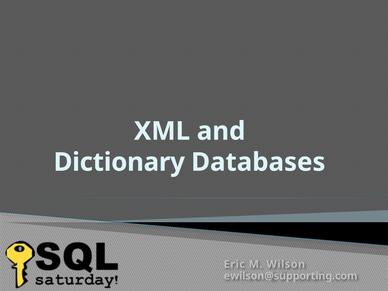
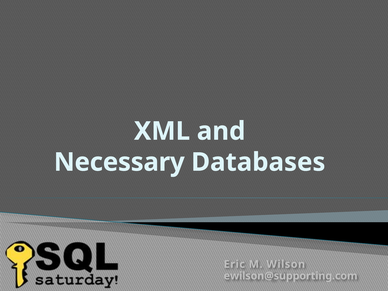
Dictionary: Dictionary -> Necessary
